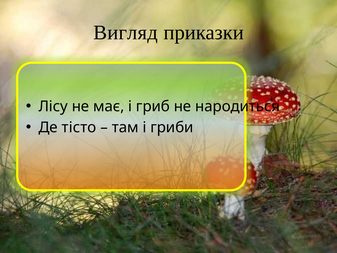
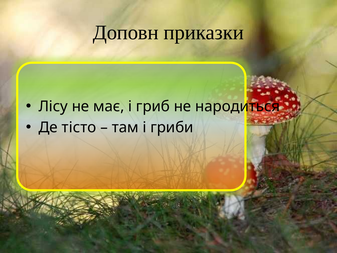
Вигляд: Вигляд -> Доповн
